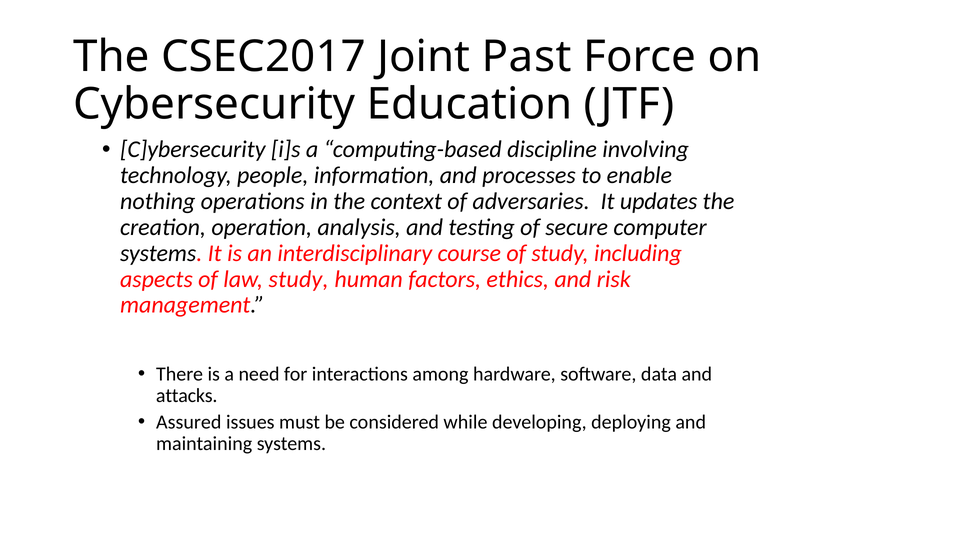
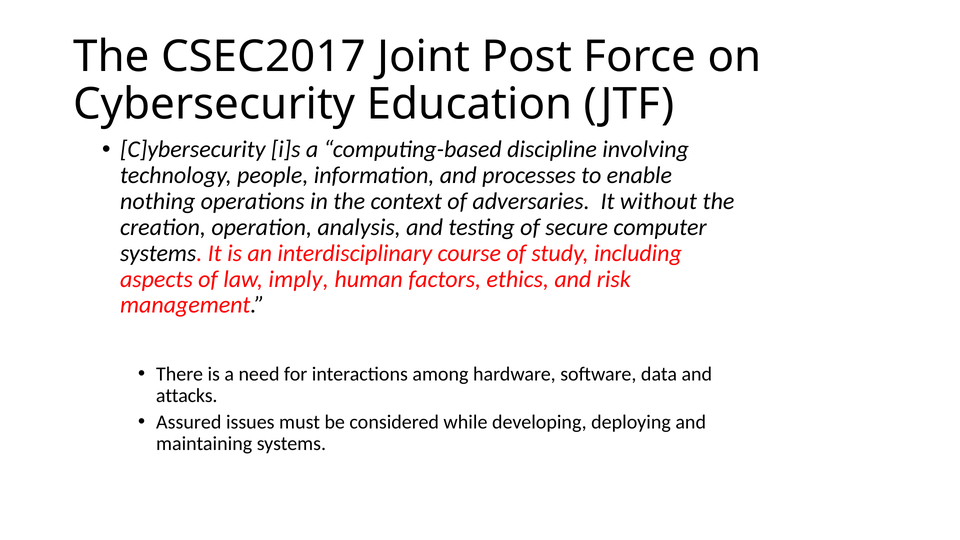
Past: Past -> Post
updates: updates -> without
law study: study -> imply
